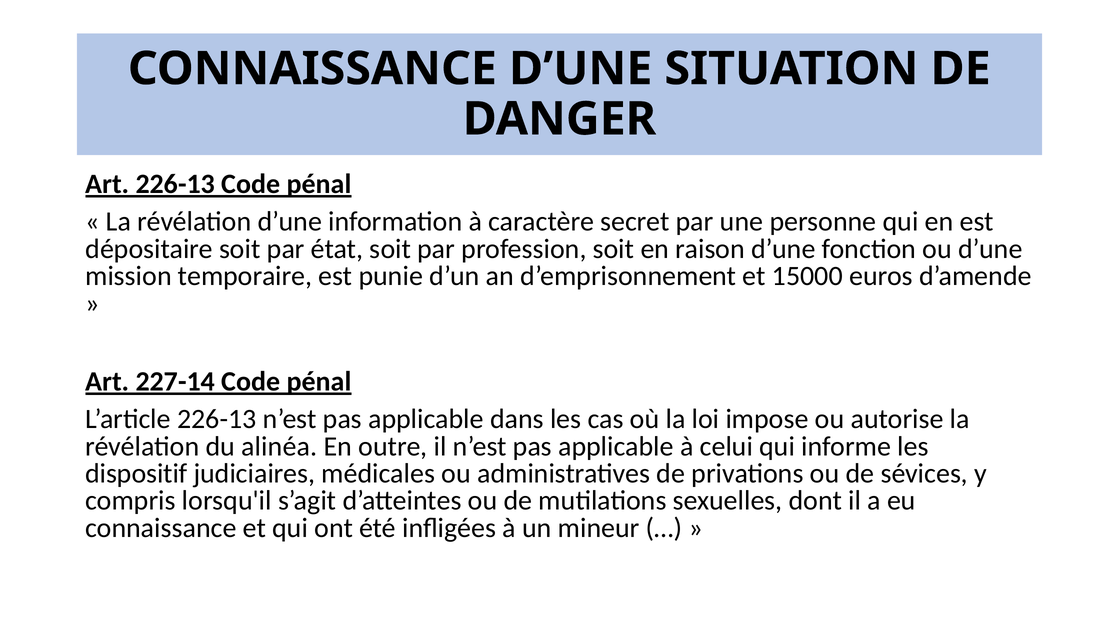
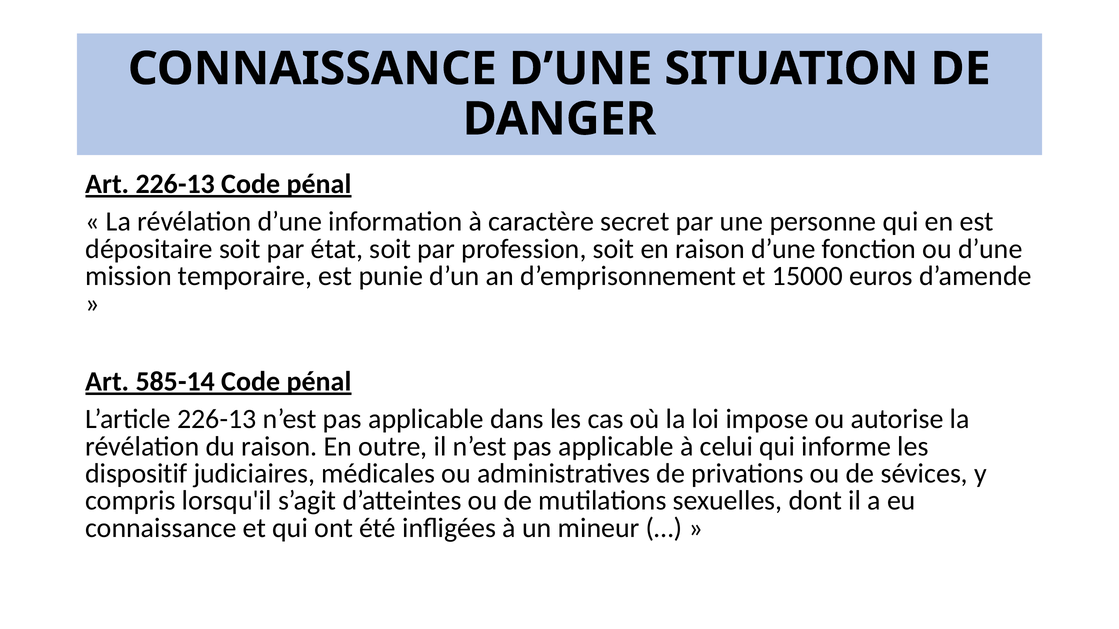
227-14: 227-14 -> 585-14
du alinéa: alinéa -> raison
